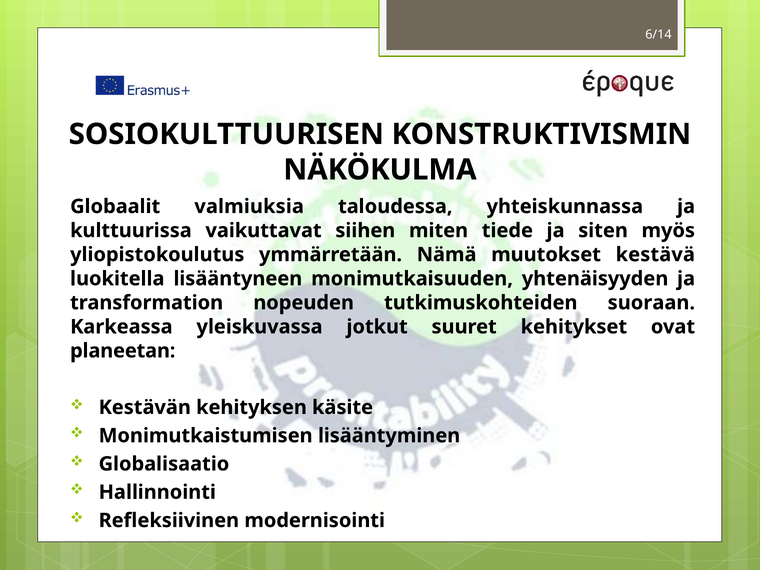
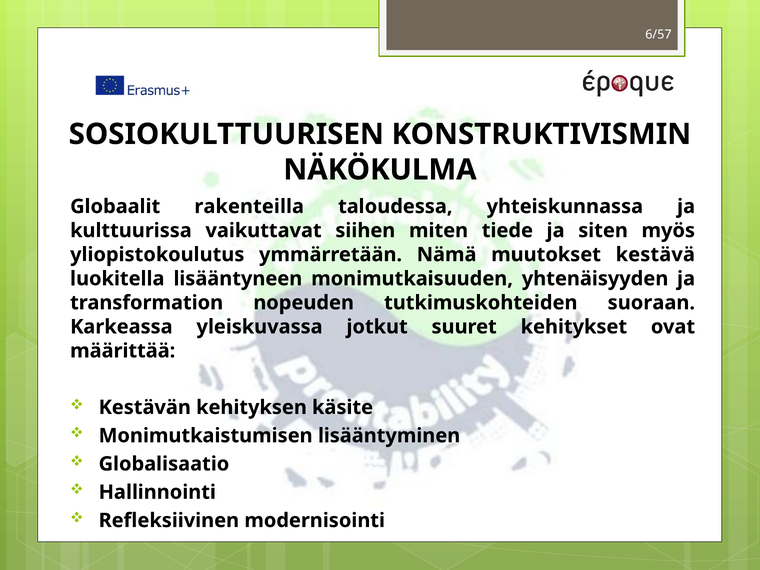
6/14: 6/14 -> 6/57
valmiuksia: valmiuksia -> rakenteilla
planeetan: planeetan -> määrittää
